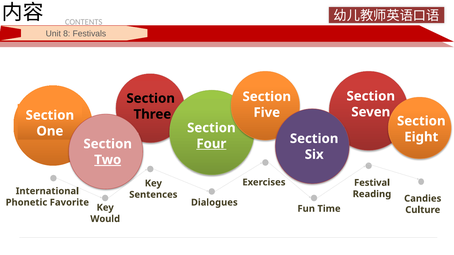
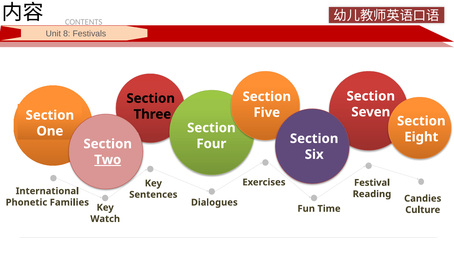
Four underline: present -> none
Favorite: Favorite -> Families
Would: Would -> Watch
